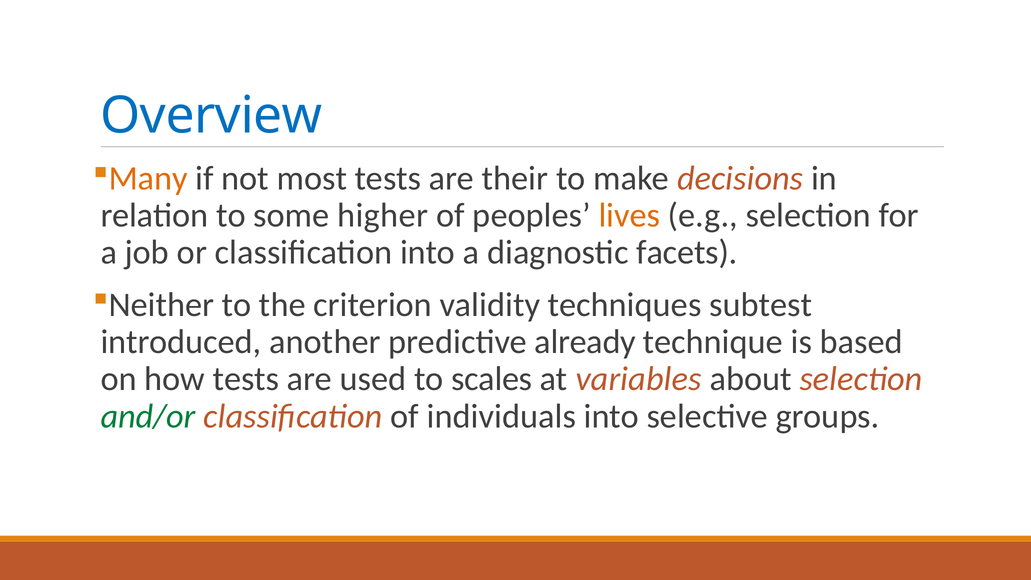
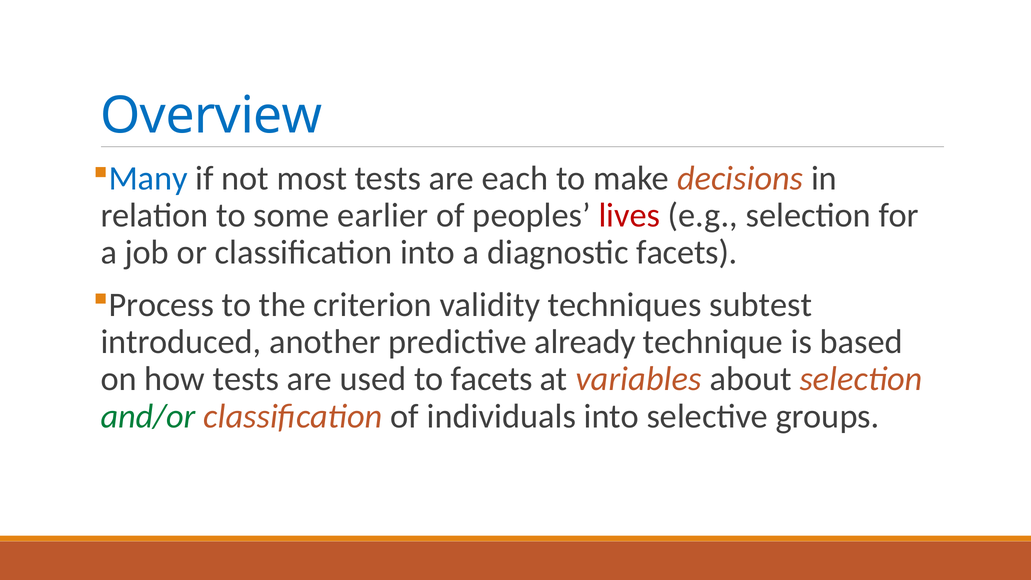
Many colour: orange -> blue
their: their -> each
higher: higher -> earlier
lives colour: orange -> red
Neither: Neither -> Process
to scales: scales -> facets
